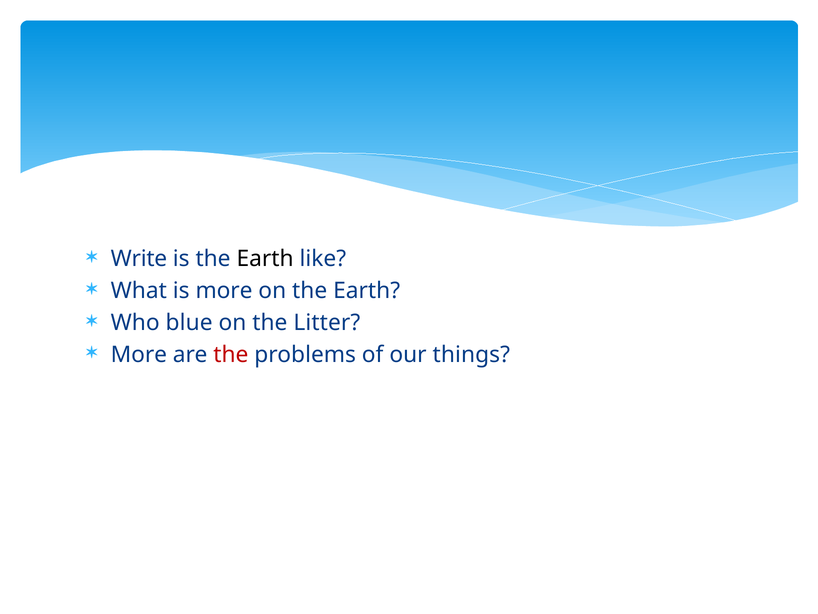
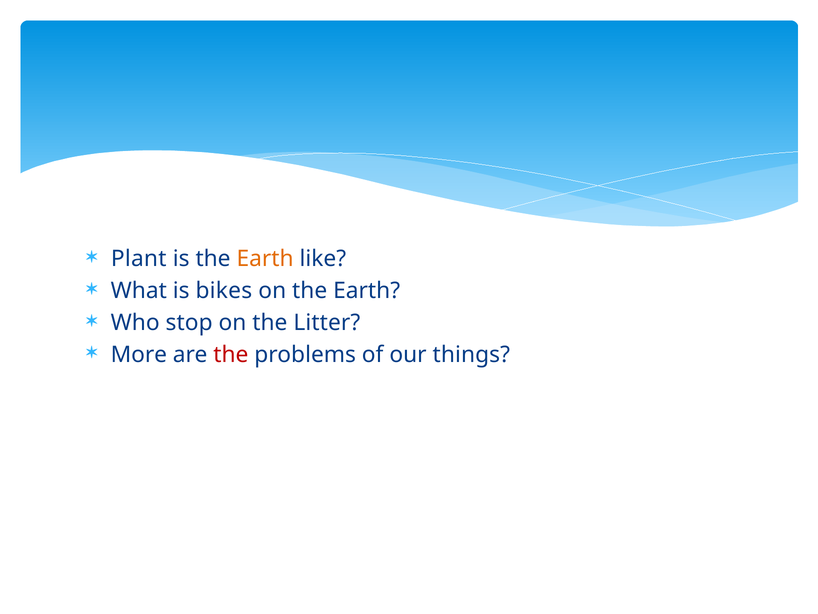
Write: Write -> Plant
Earth at (265, 259) colour: black -> orange
is more: more -> bikes
blue: blue -> stop
